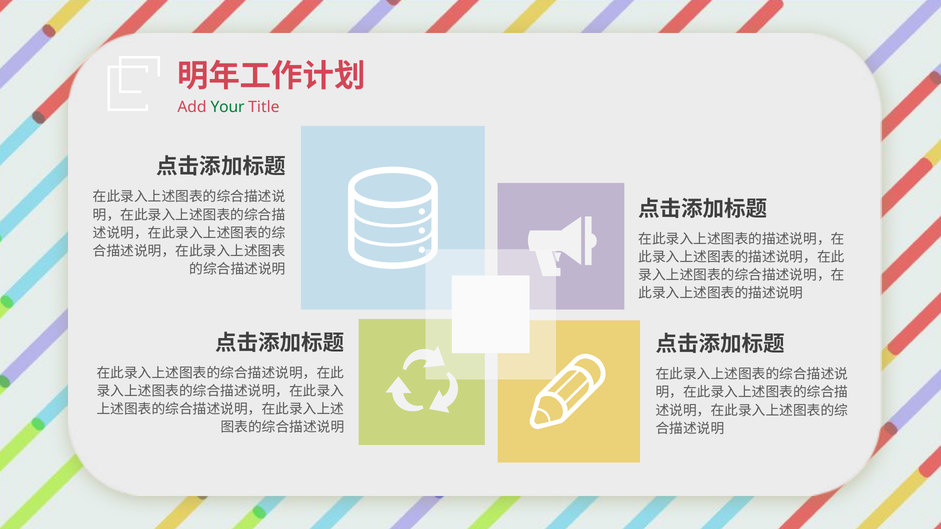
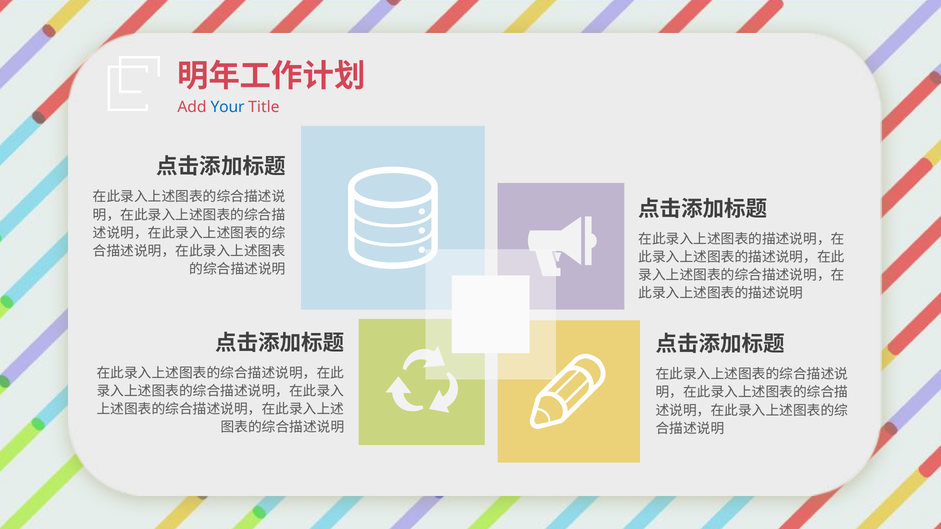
Your colour: green -> blue
